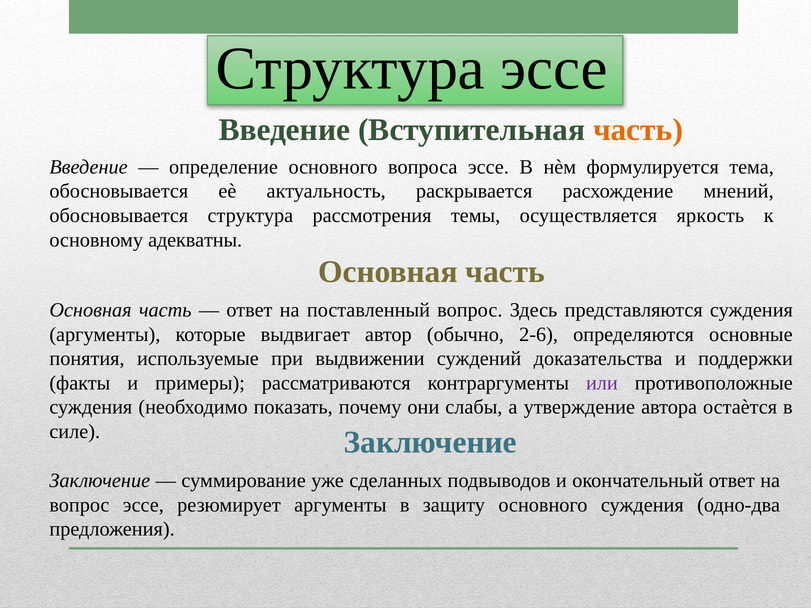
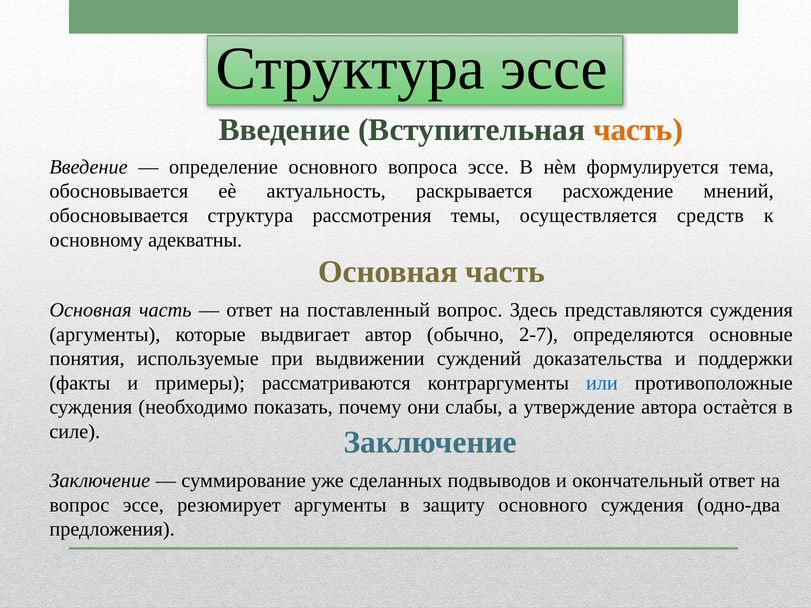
яркость: яркость -> средств
2-6: 2-6 -> 2-7
или colour: purple -> blue
